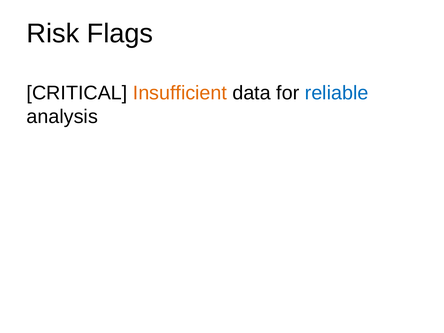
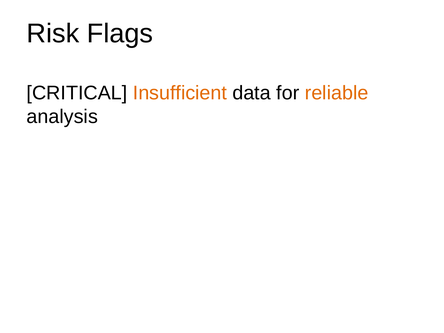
reliable colour: blue -> orange
